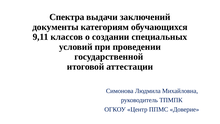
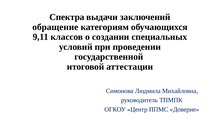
документы: документы -> обращение
